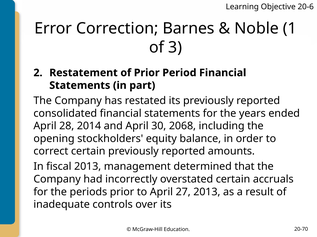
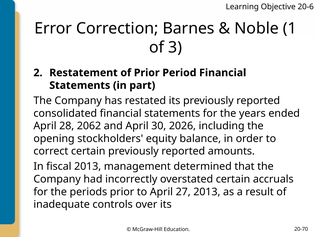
2014: 2014 -> 2062
2068: 2068 -> 2026
